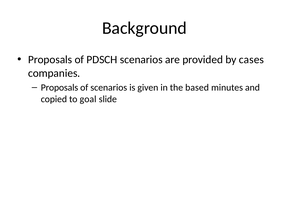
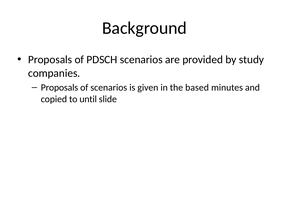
cases: cases -> study
goal: goal -> until
